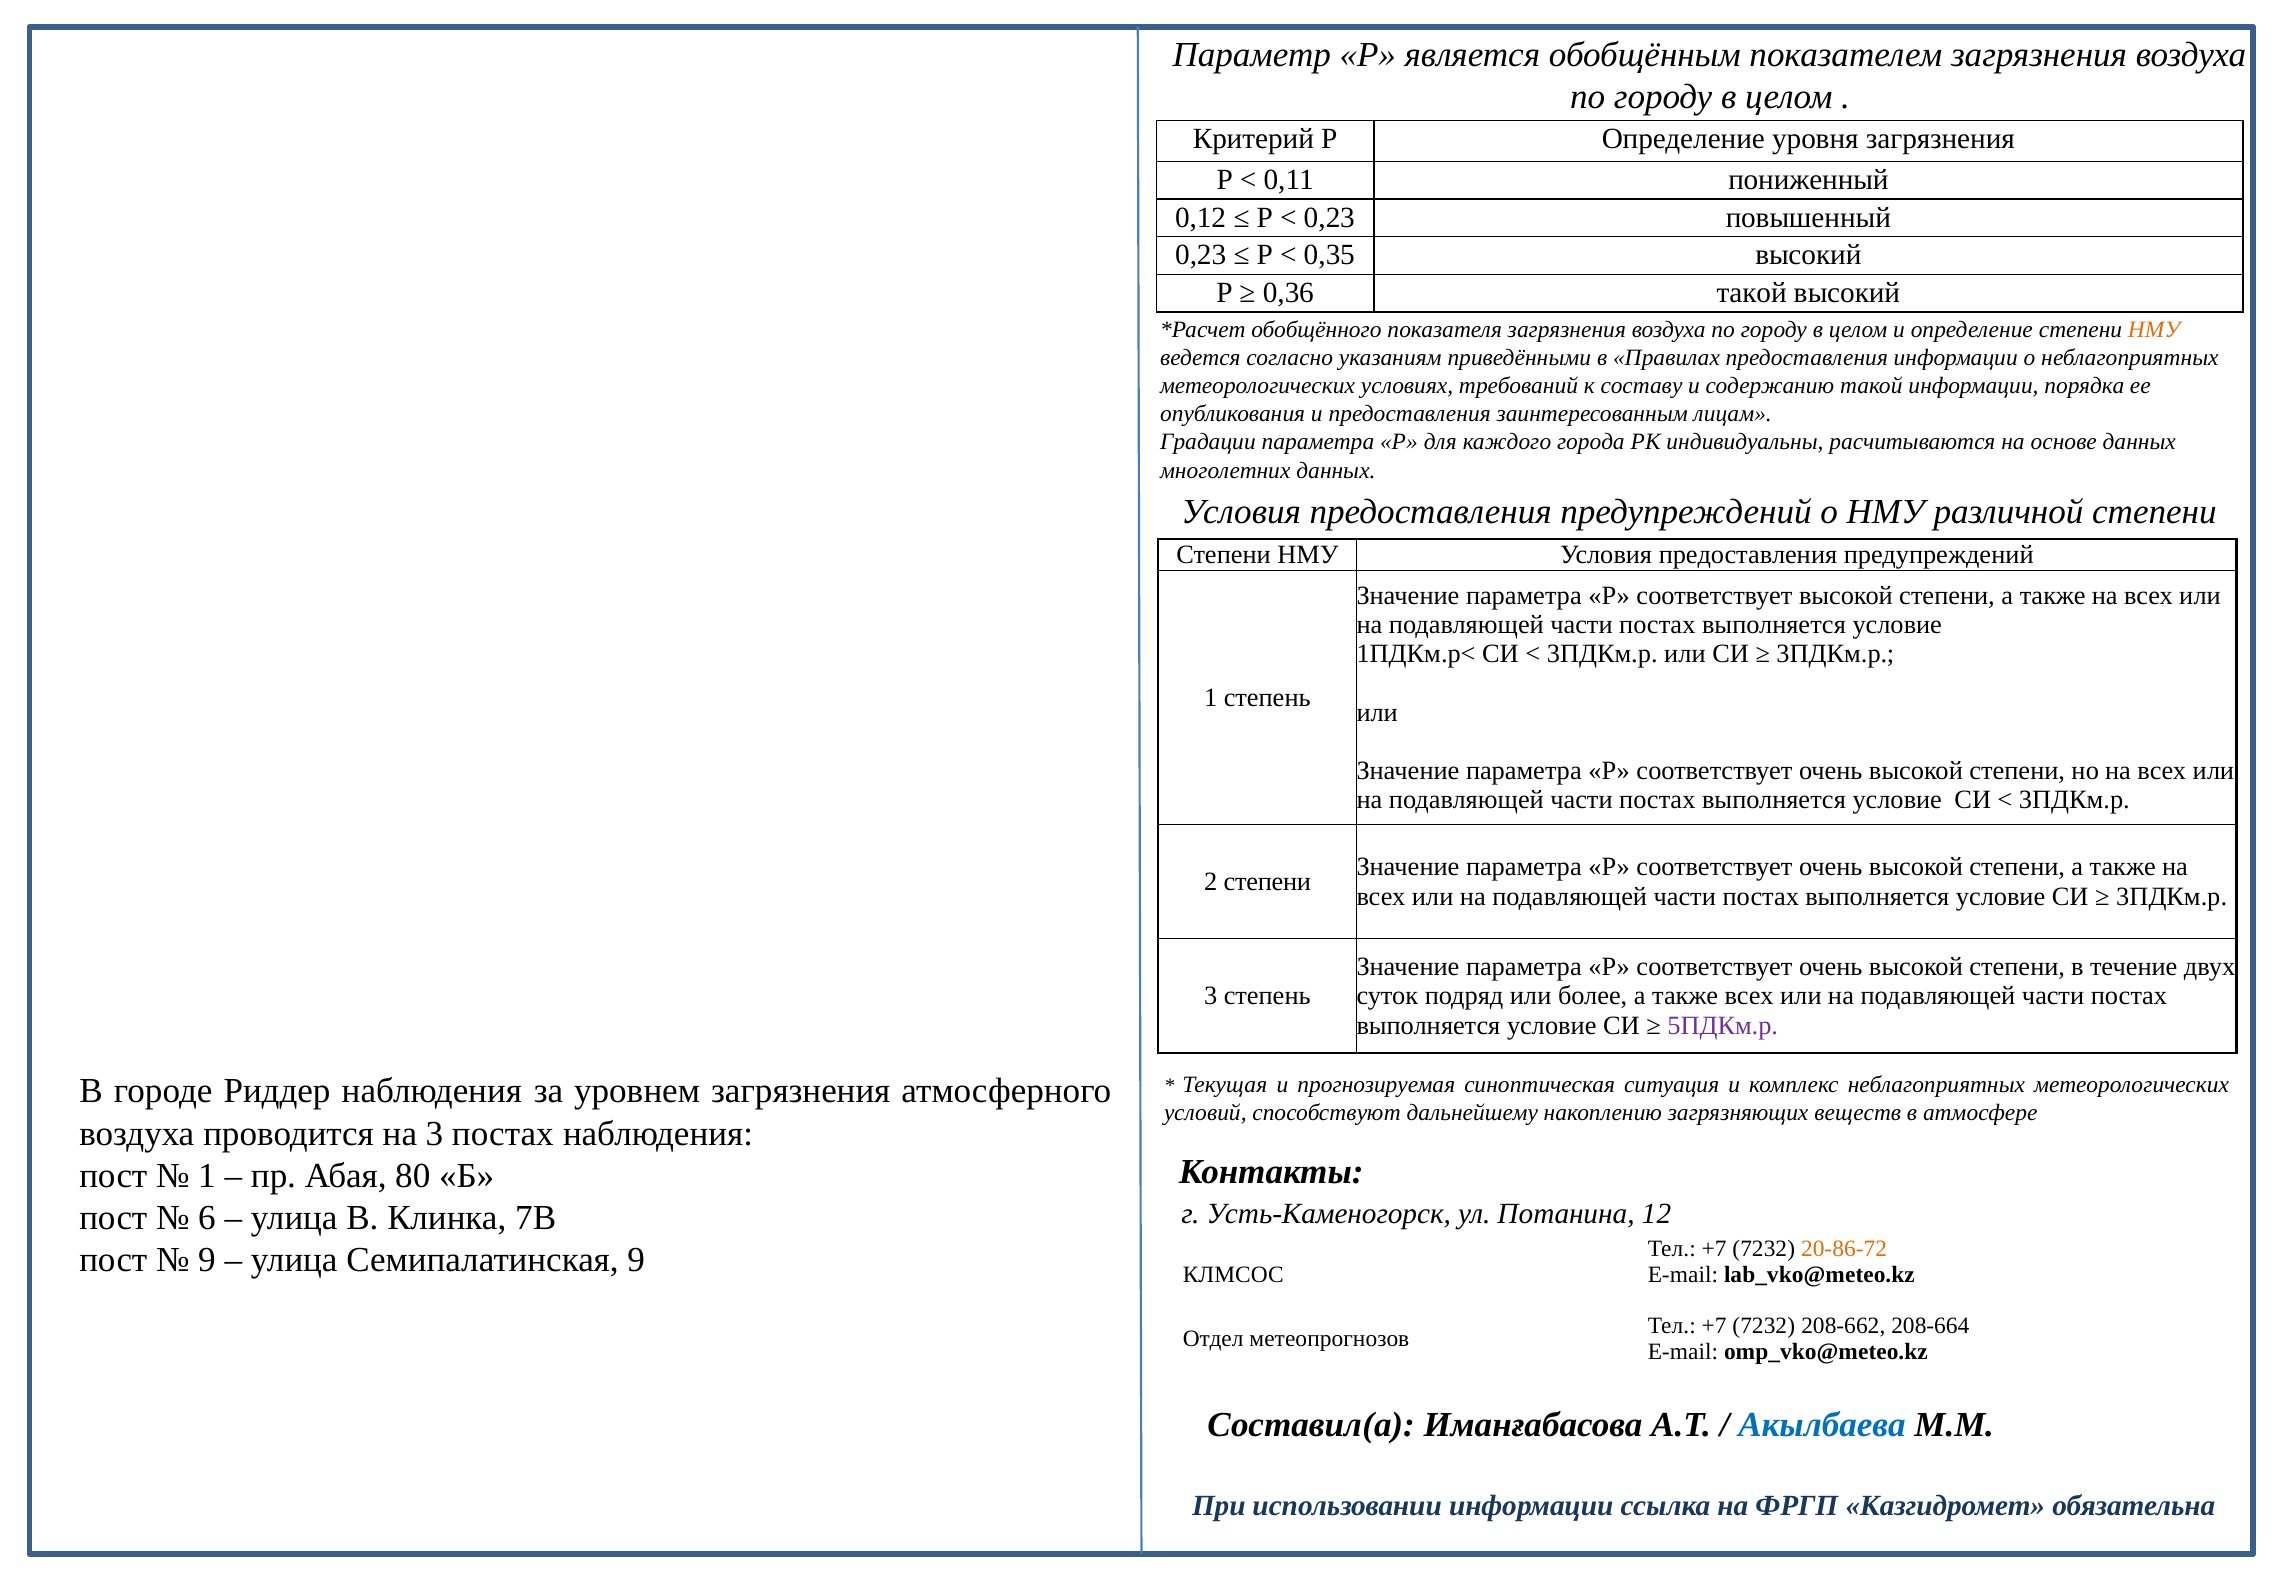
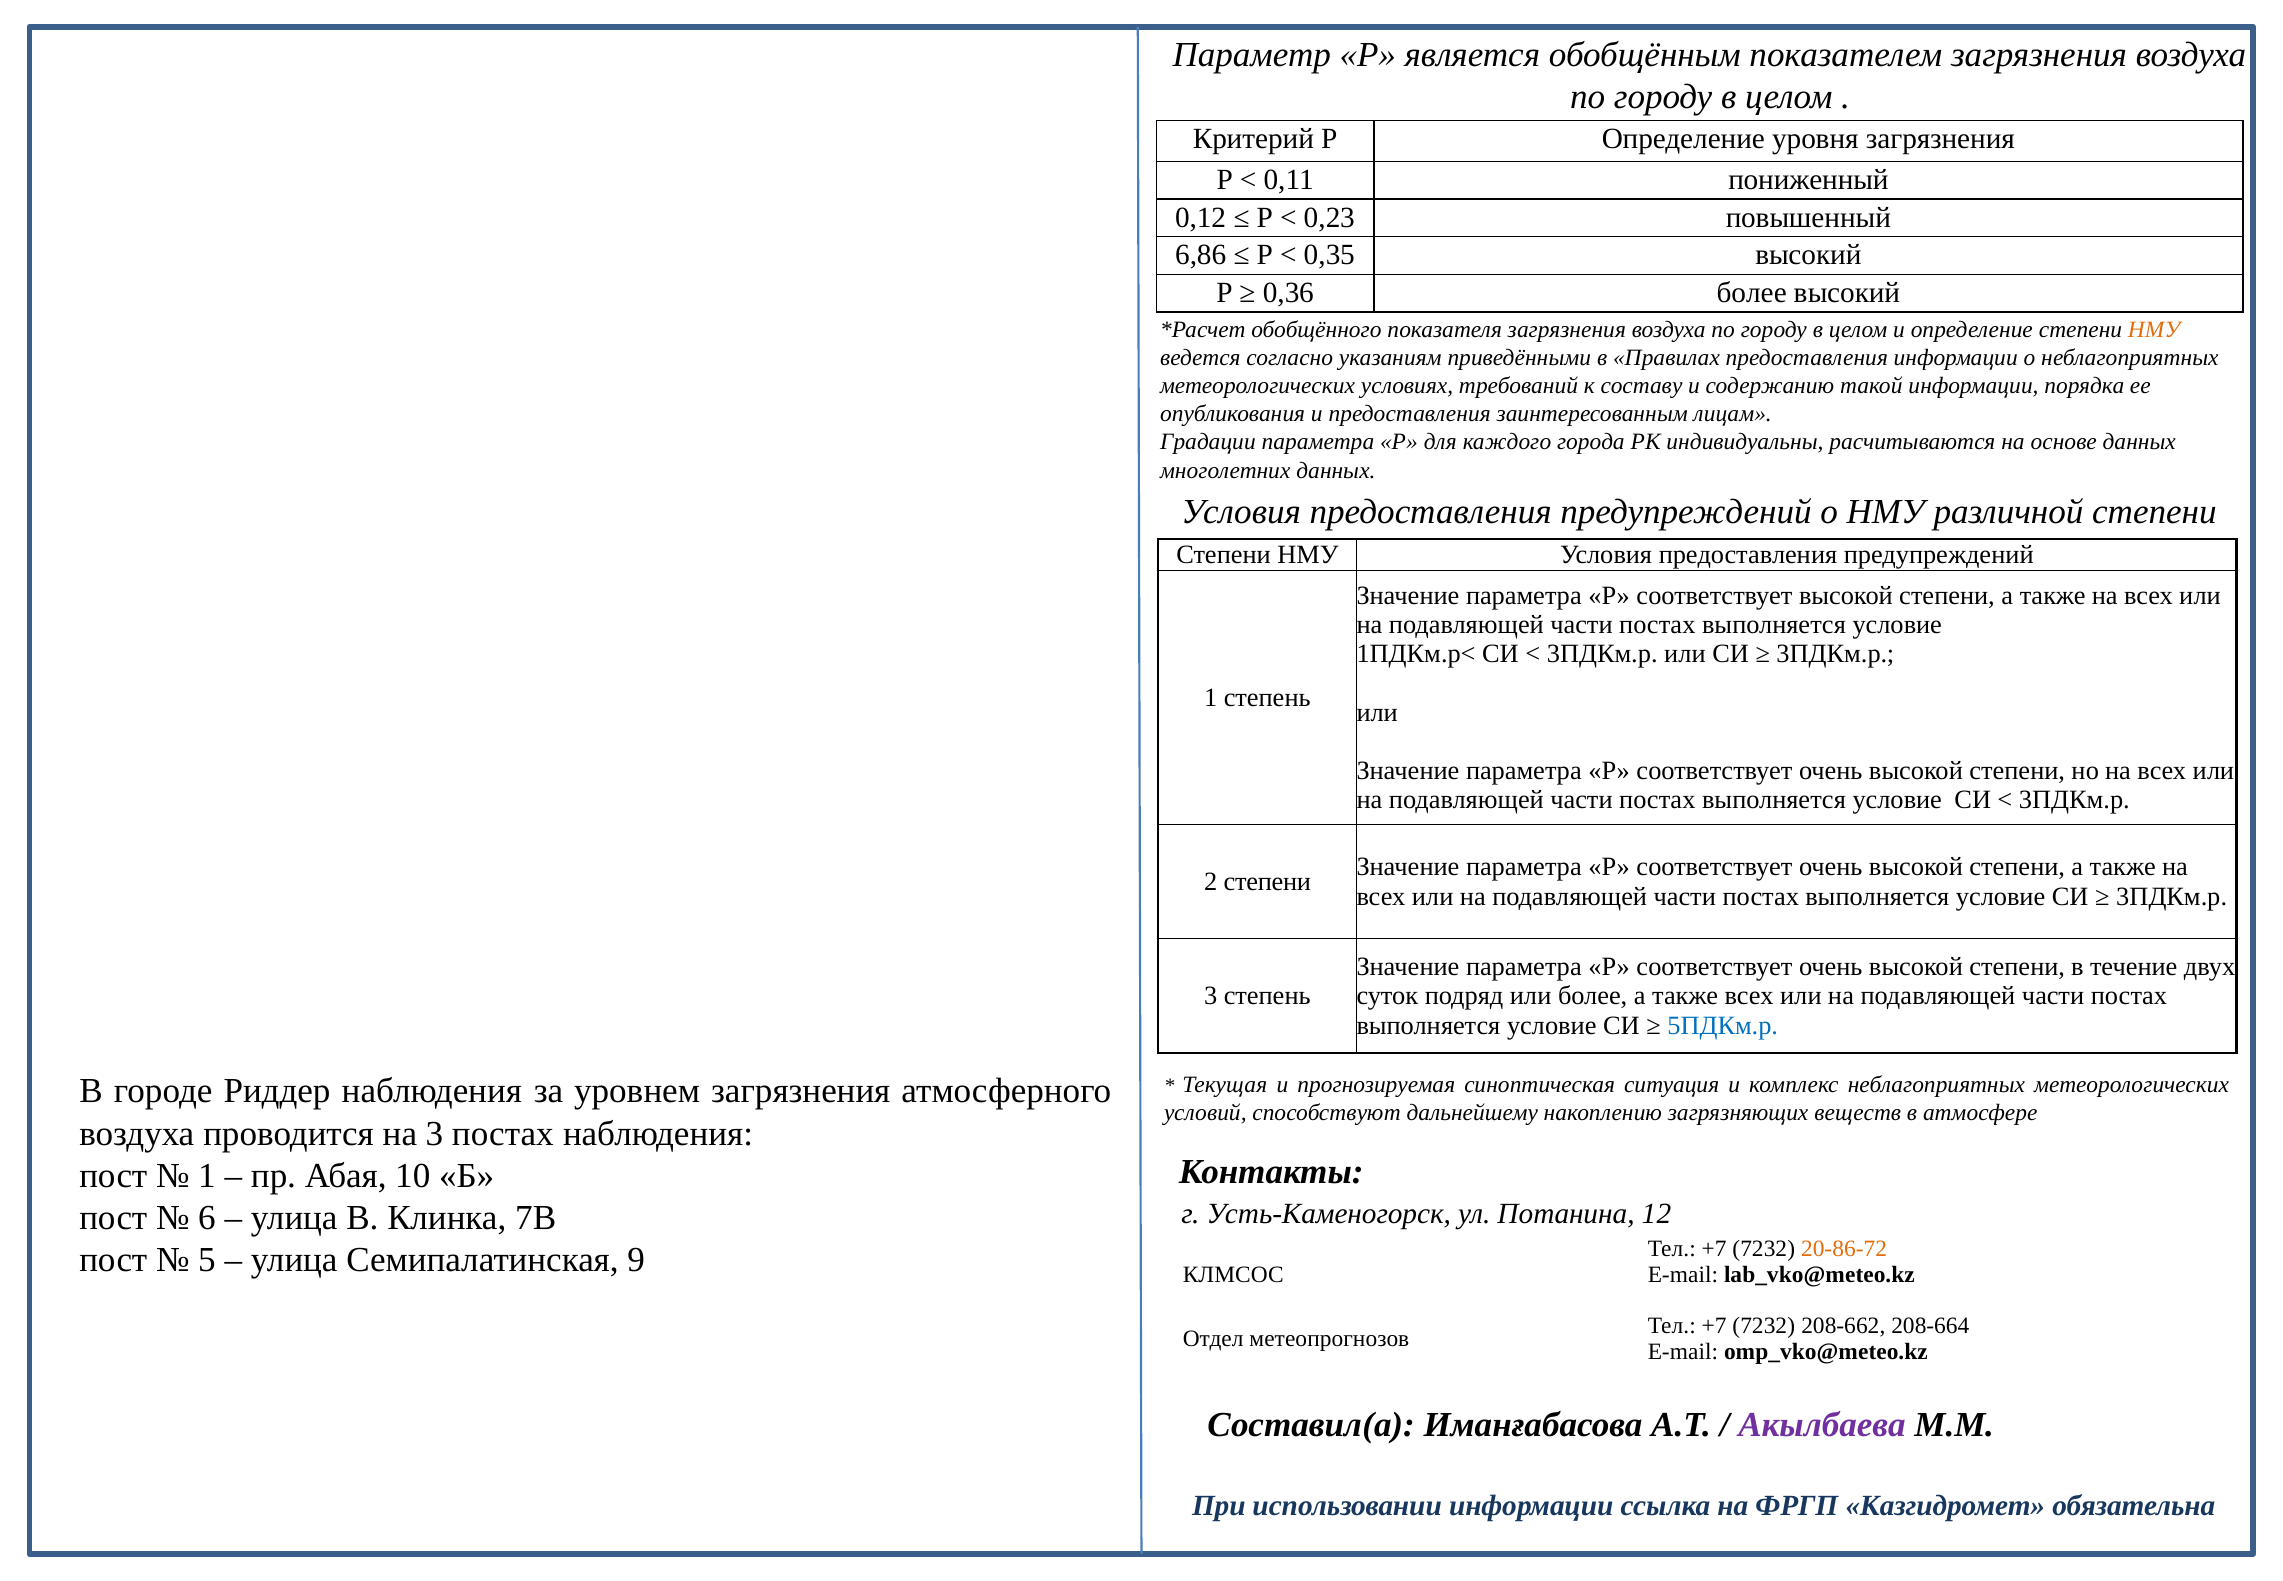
0,23 at (1201, 255): 0,23 -> 6,86
0,36 такой: такой -> более
5ПДКм.р colour: purple -> blue
80: 80 -> 10
9 at (207, 1260): 9 -> 5
Акылбаева colour: blue -> purple
